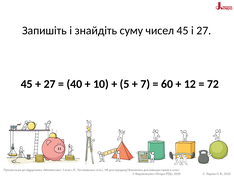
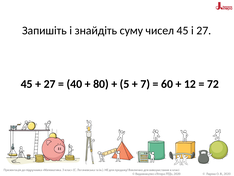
10: 10 -> 80
